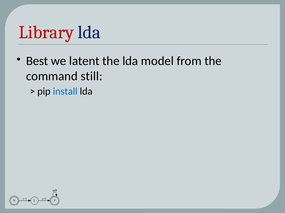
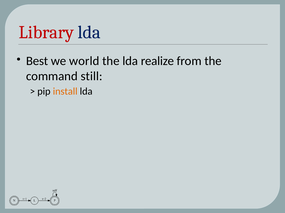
latent: latent -> world
model: model -> realize
install colour: blue -> orange
